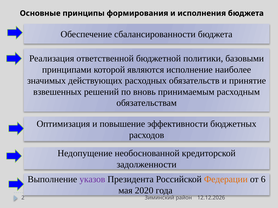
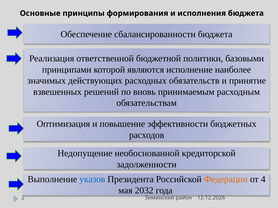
указов colour: purple -> blue
6: 6 -> 4
2020: 2020 -> 2032
